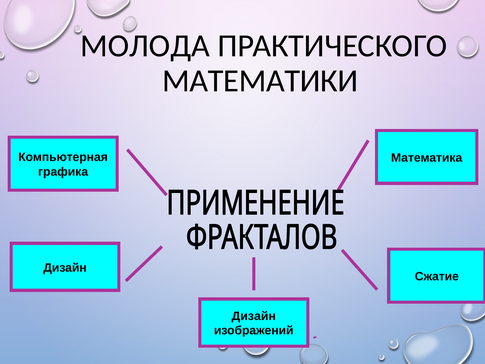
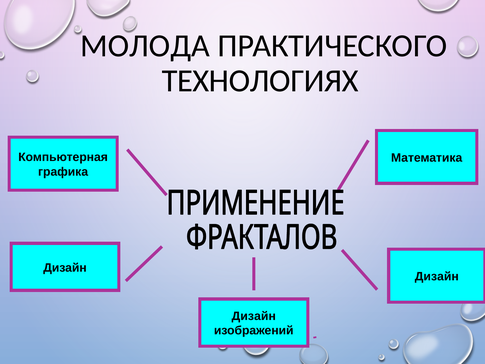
МАТЕМАТИКИ: МАТЕМАТИКИ -> ТЕХНОЛОГИЯХ
Сжатие at (437, 276): Сжатие -> Дизайн
